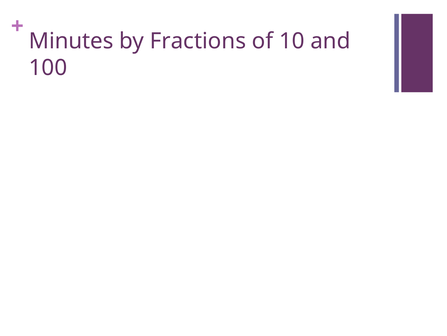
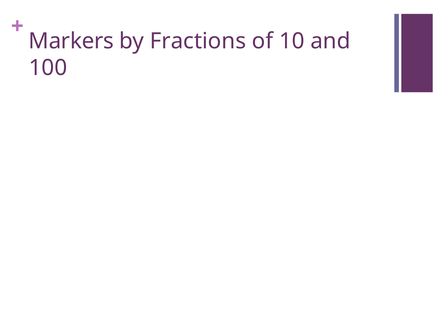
Minutes: Minutes -> Markers
